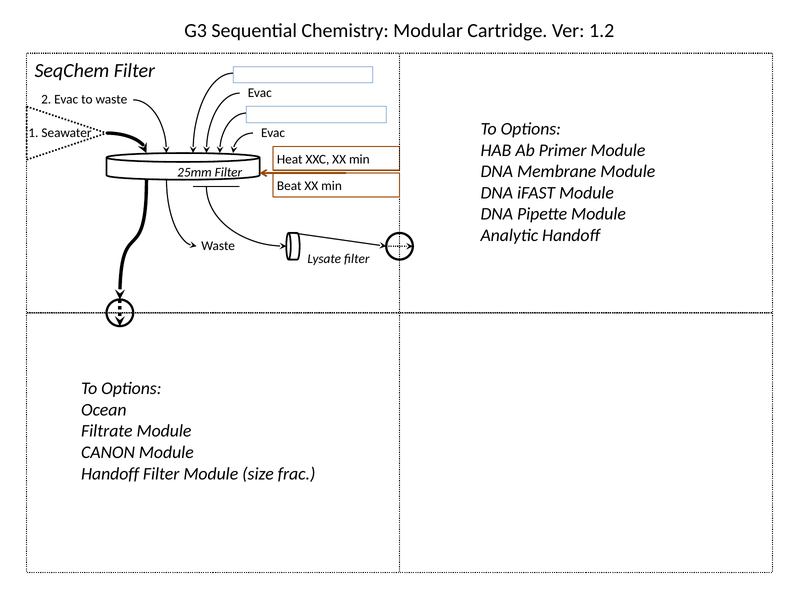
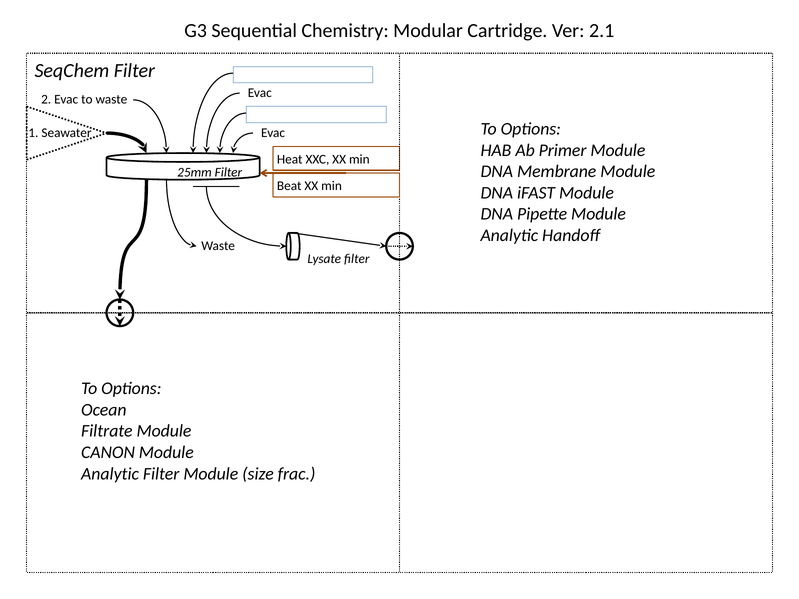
1.2: 1.2 -> 2.1
Handoff at (110, 474): Handoff -> Analytic
